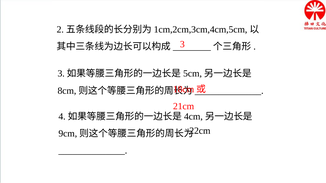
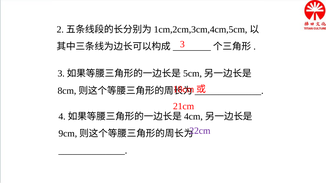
22cm colour: black -> purple
